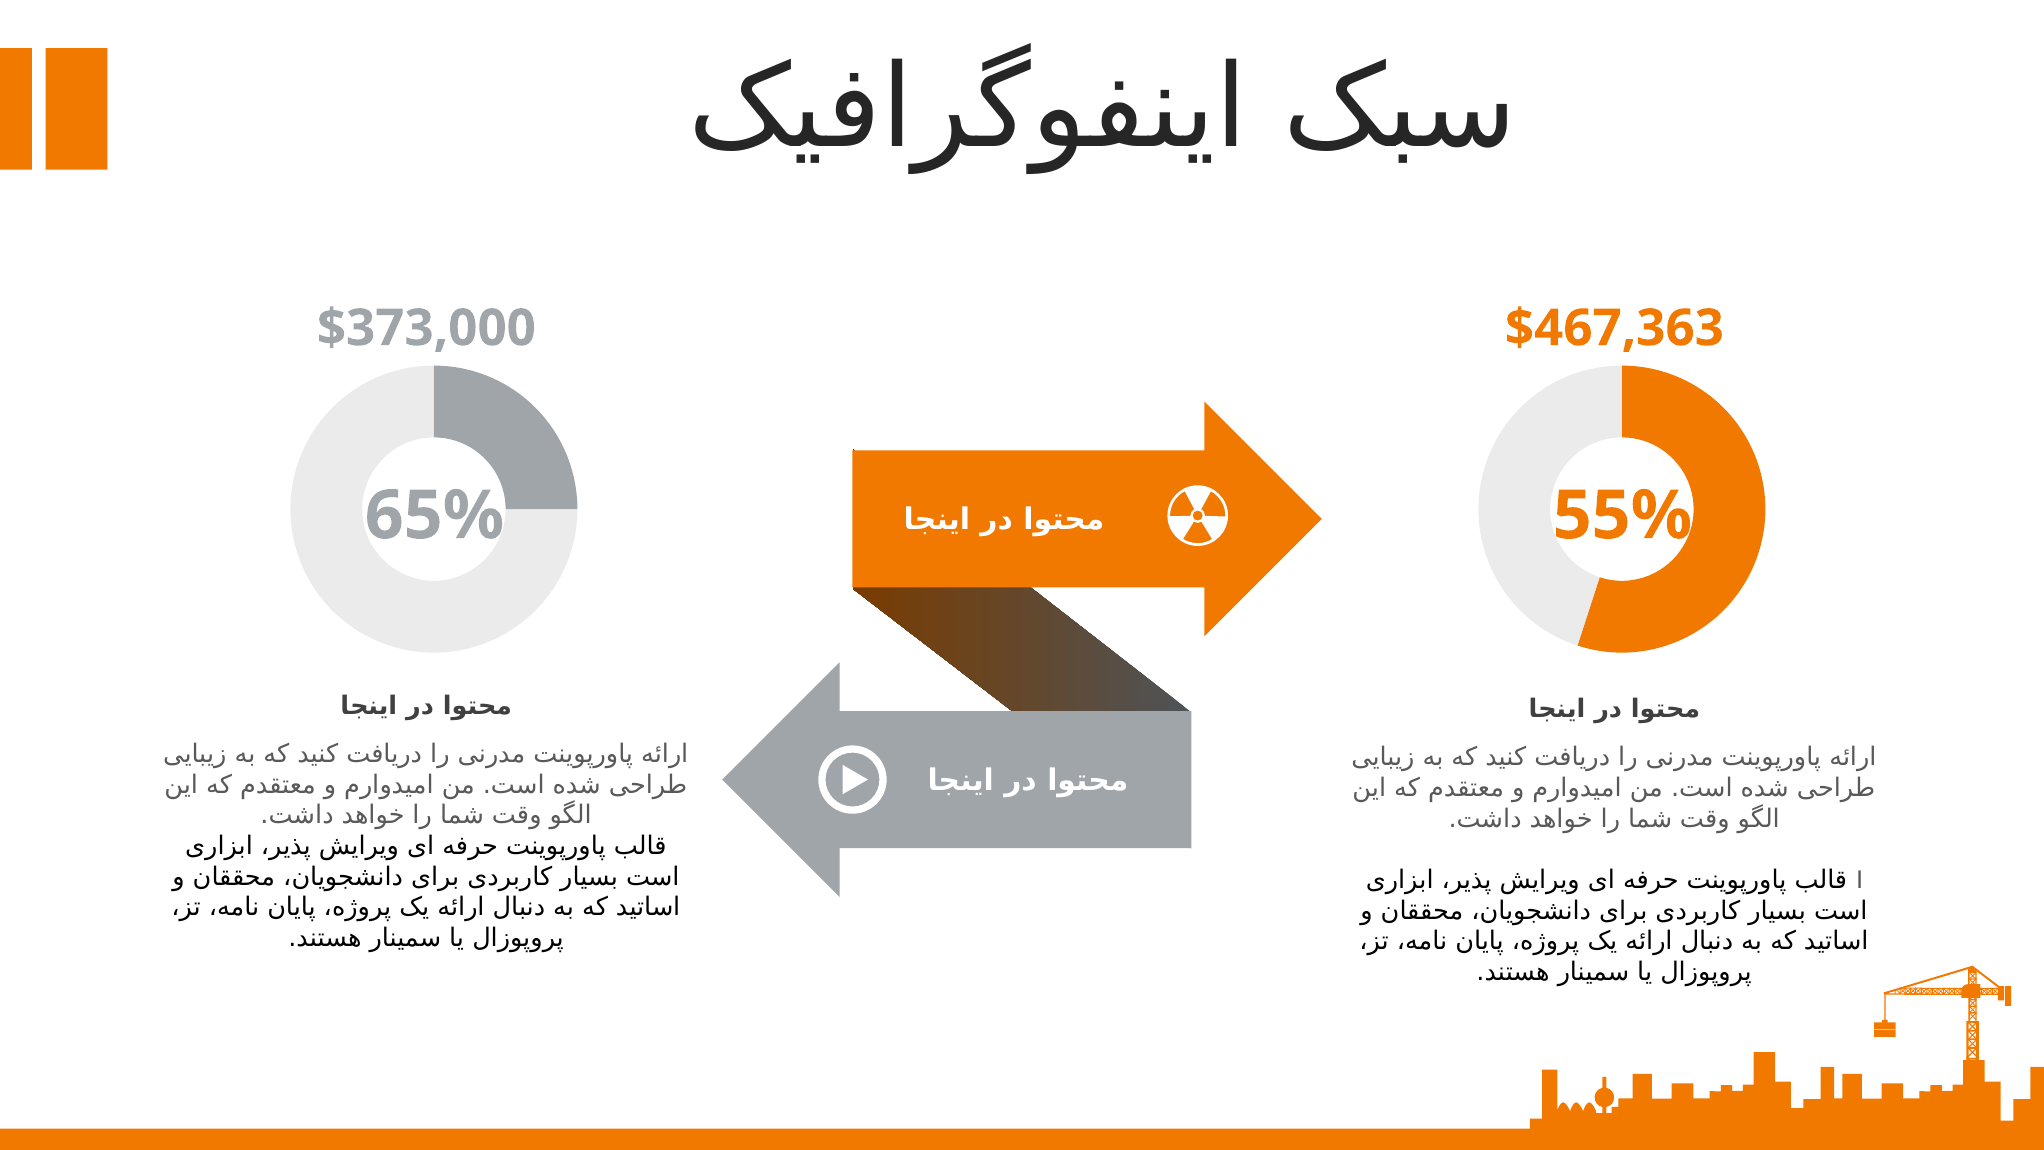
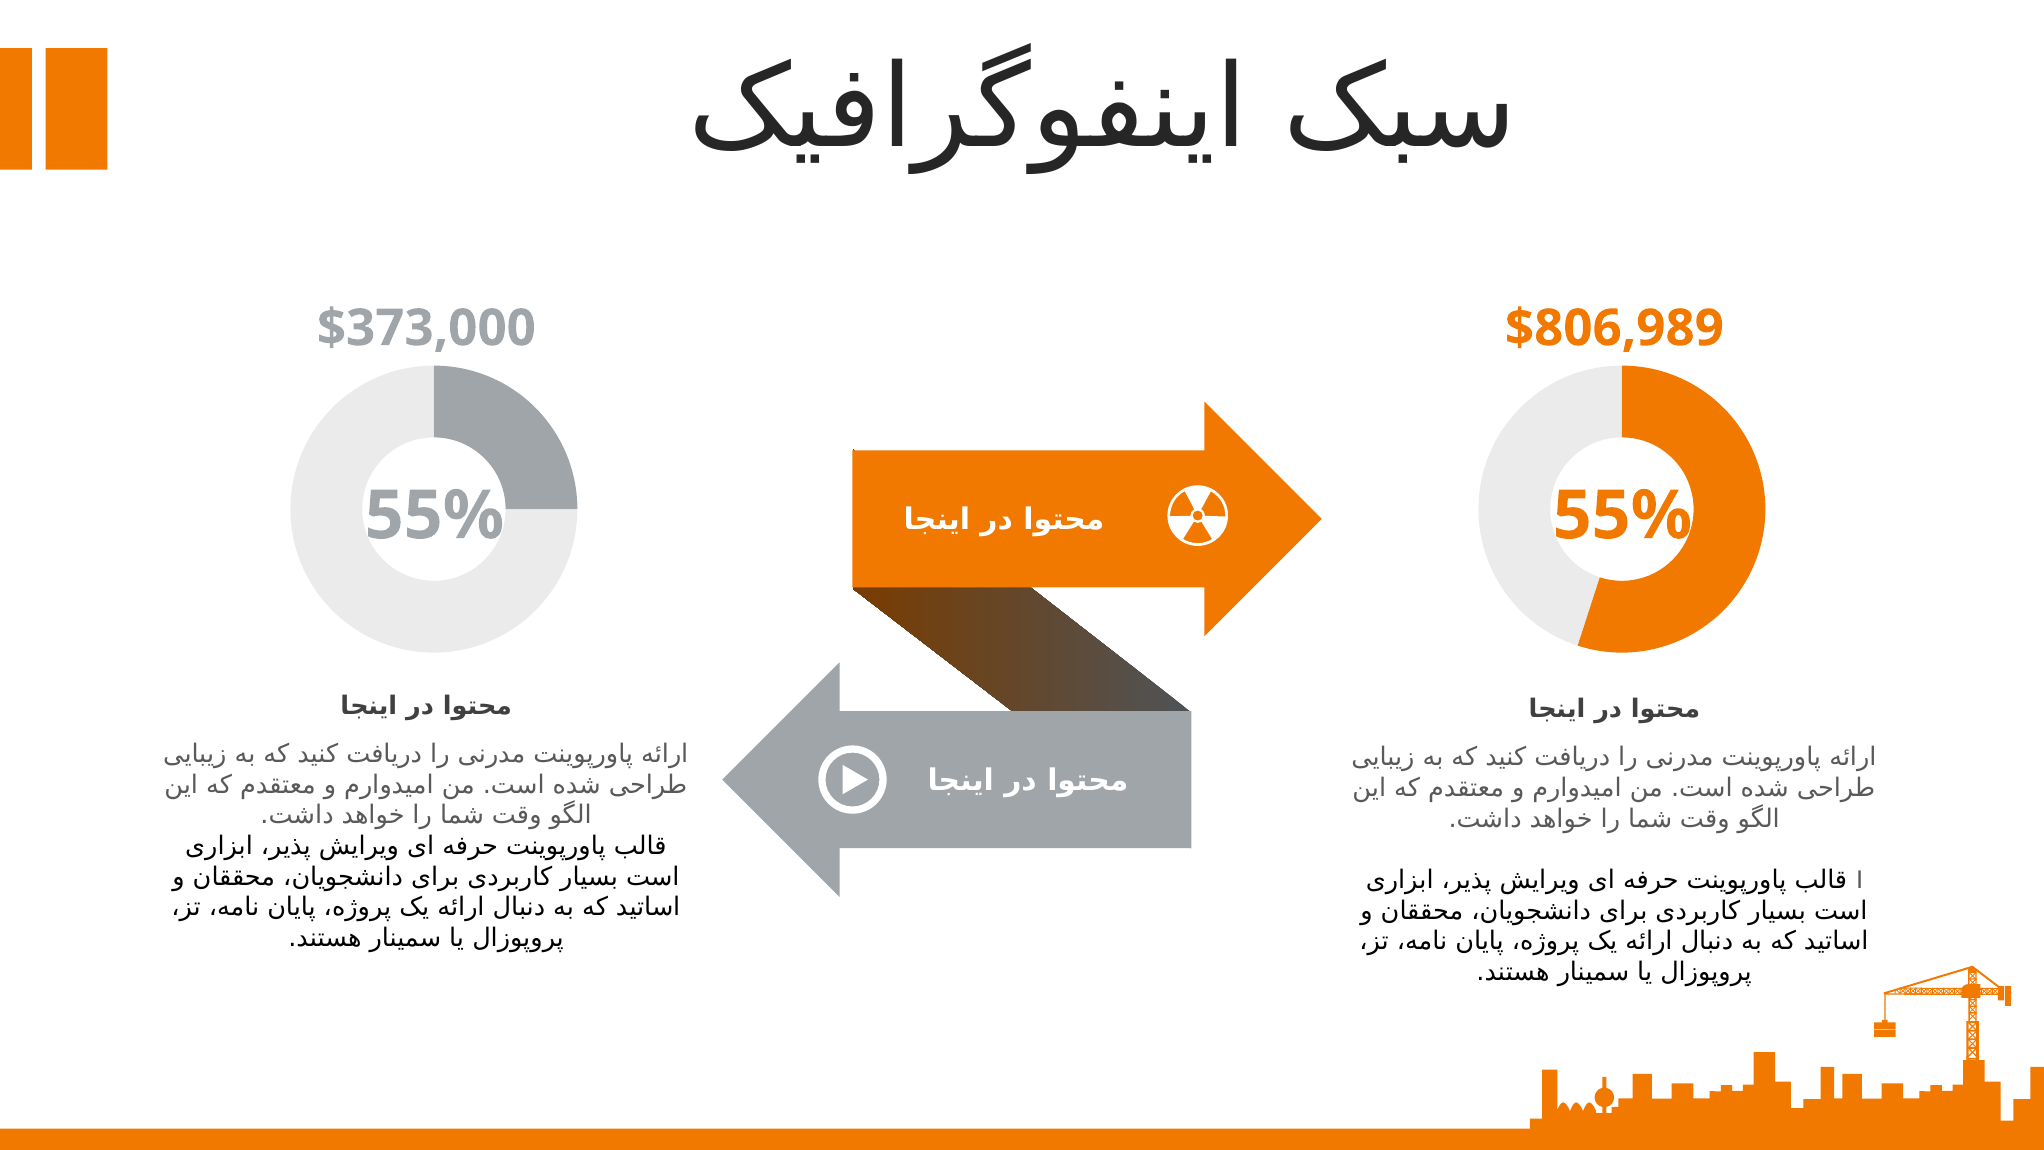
$467,363: $467,363 -> $806,989
65% at (434, 516): 65% -> 55%
